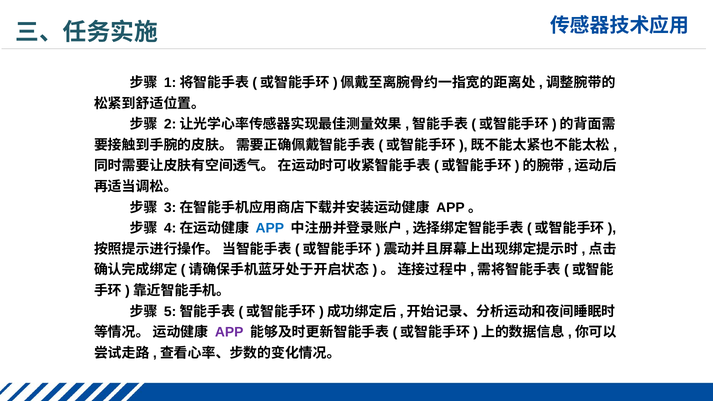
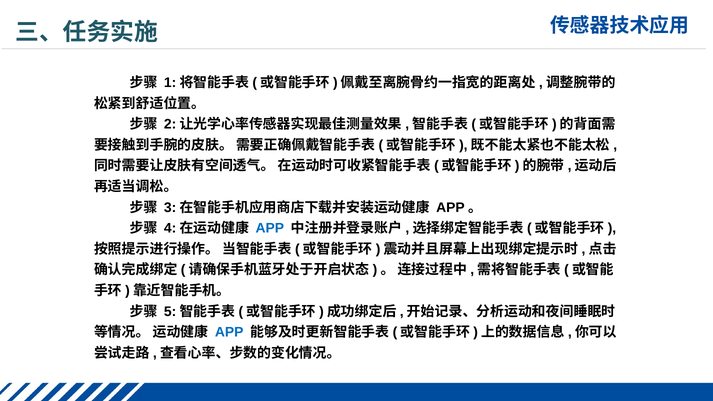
APP at (229, 332) colour: purple -> blue
